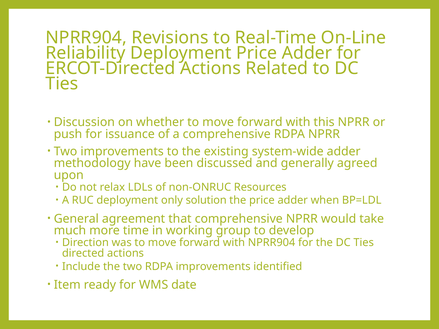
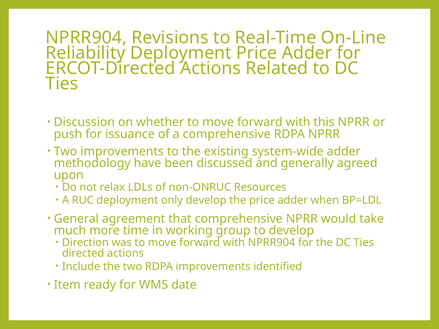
only solution: solution -> develop
